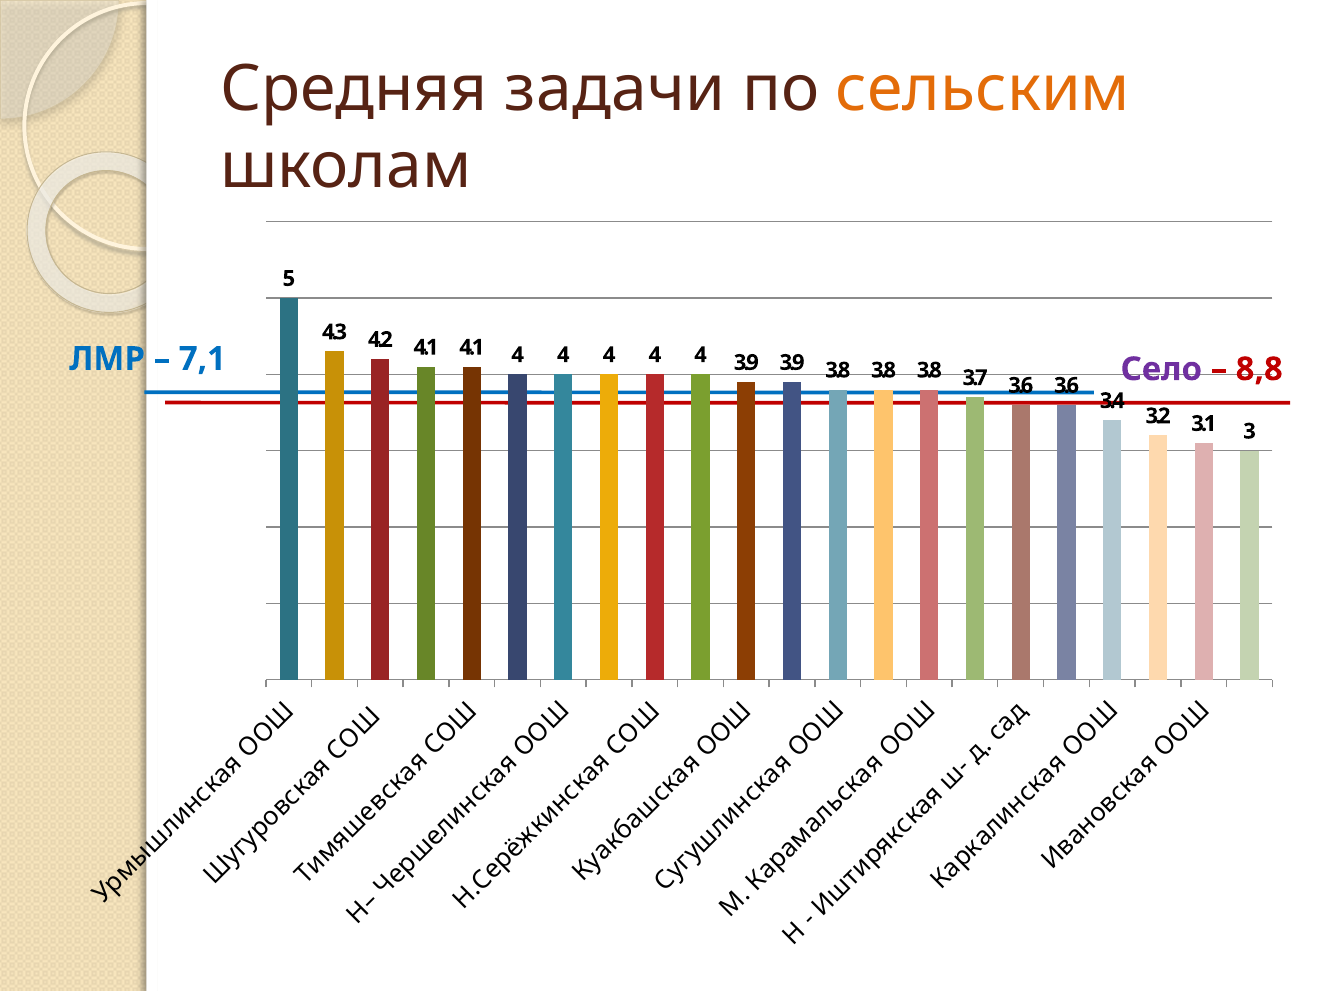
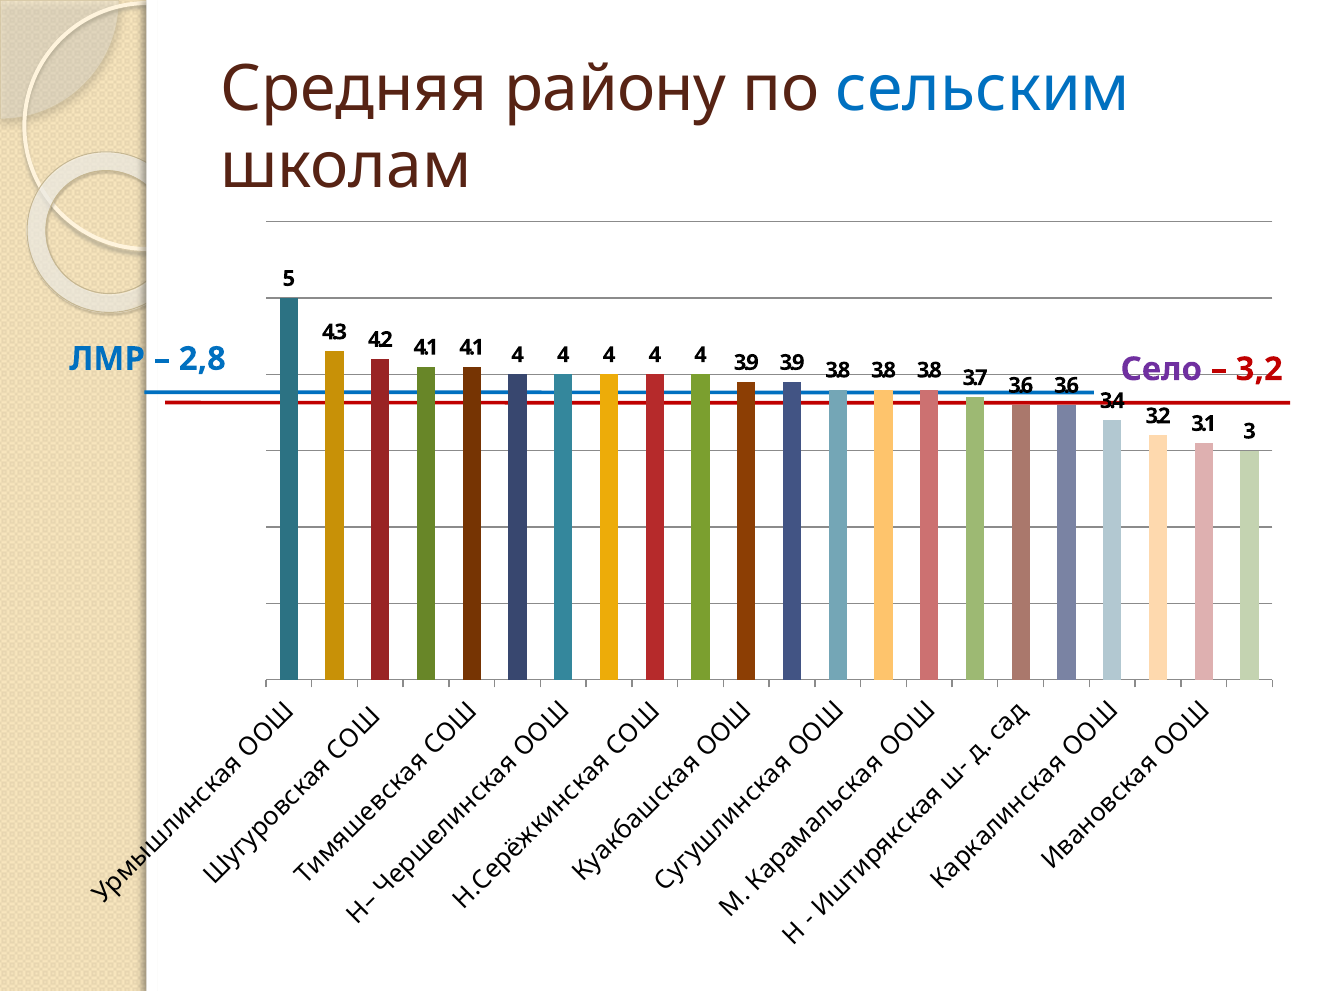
задачи: задачи -> району
сельским colour: orange -> blue
7,1: 7,1 -> 2,8
8,8: 8,8 -> 3,2
